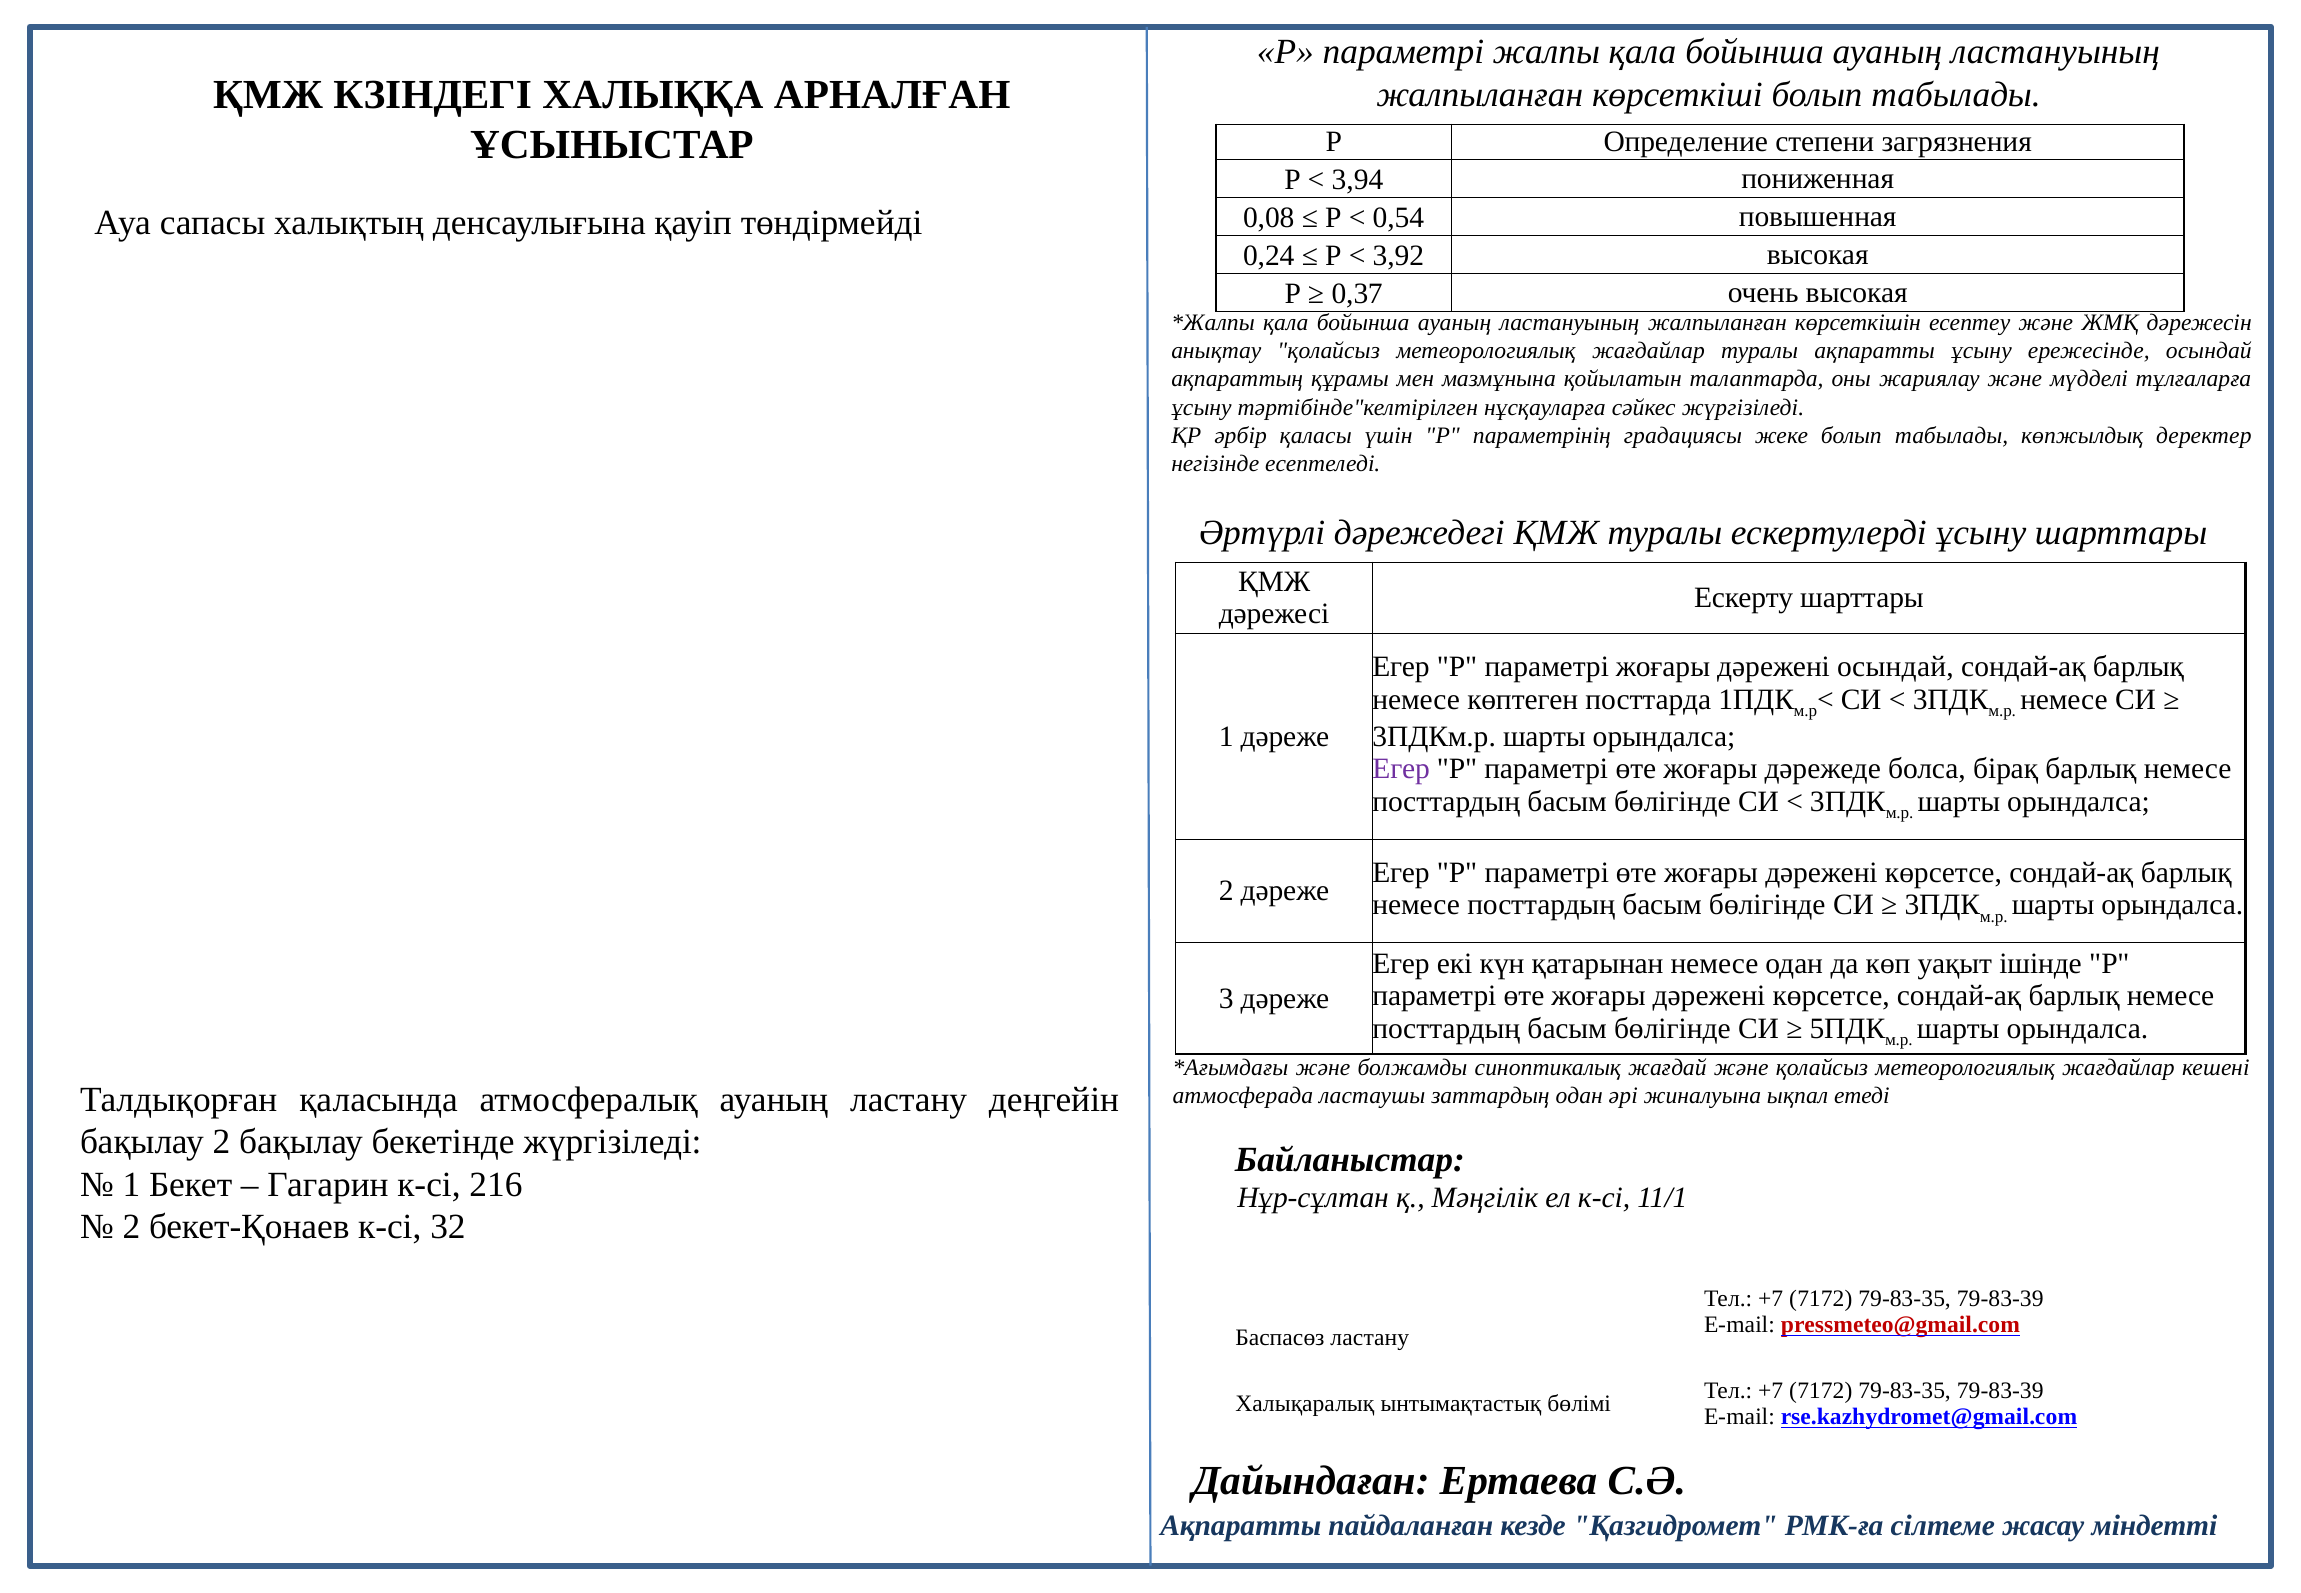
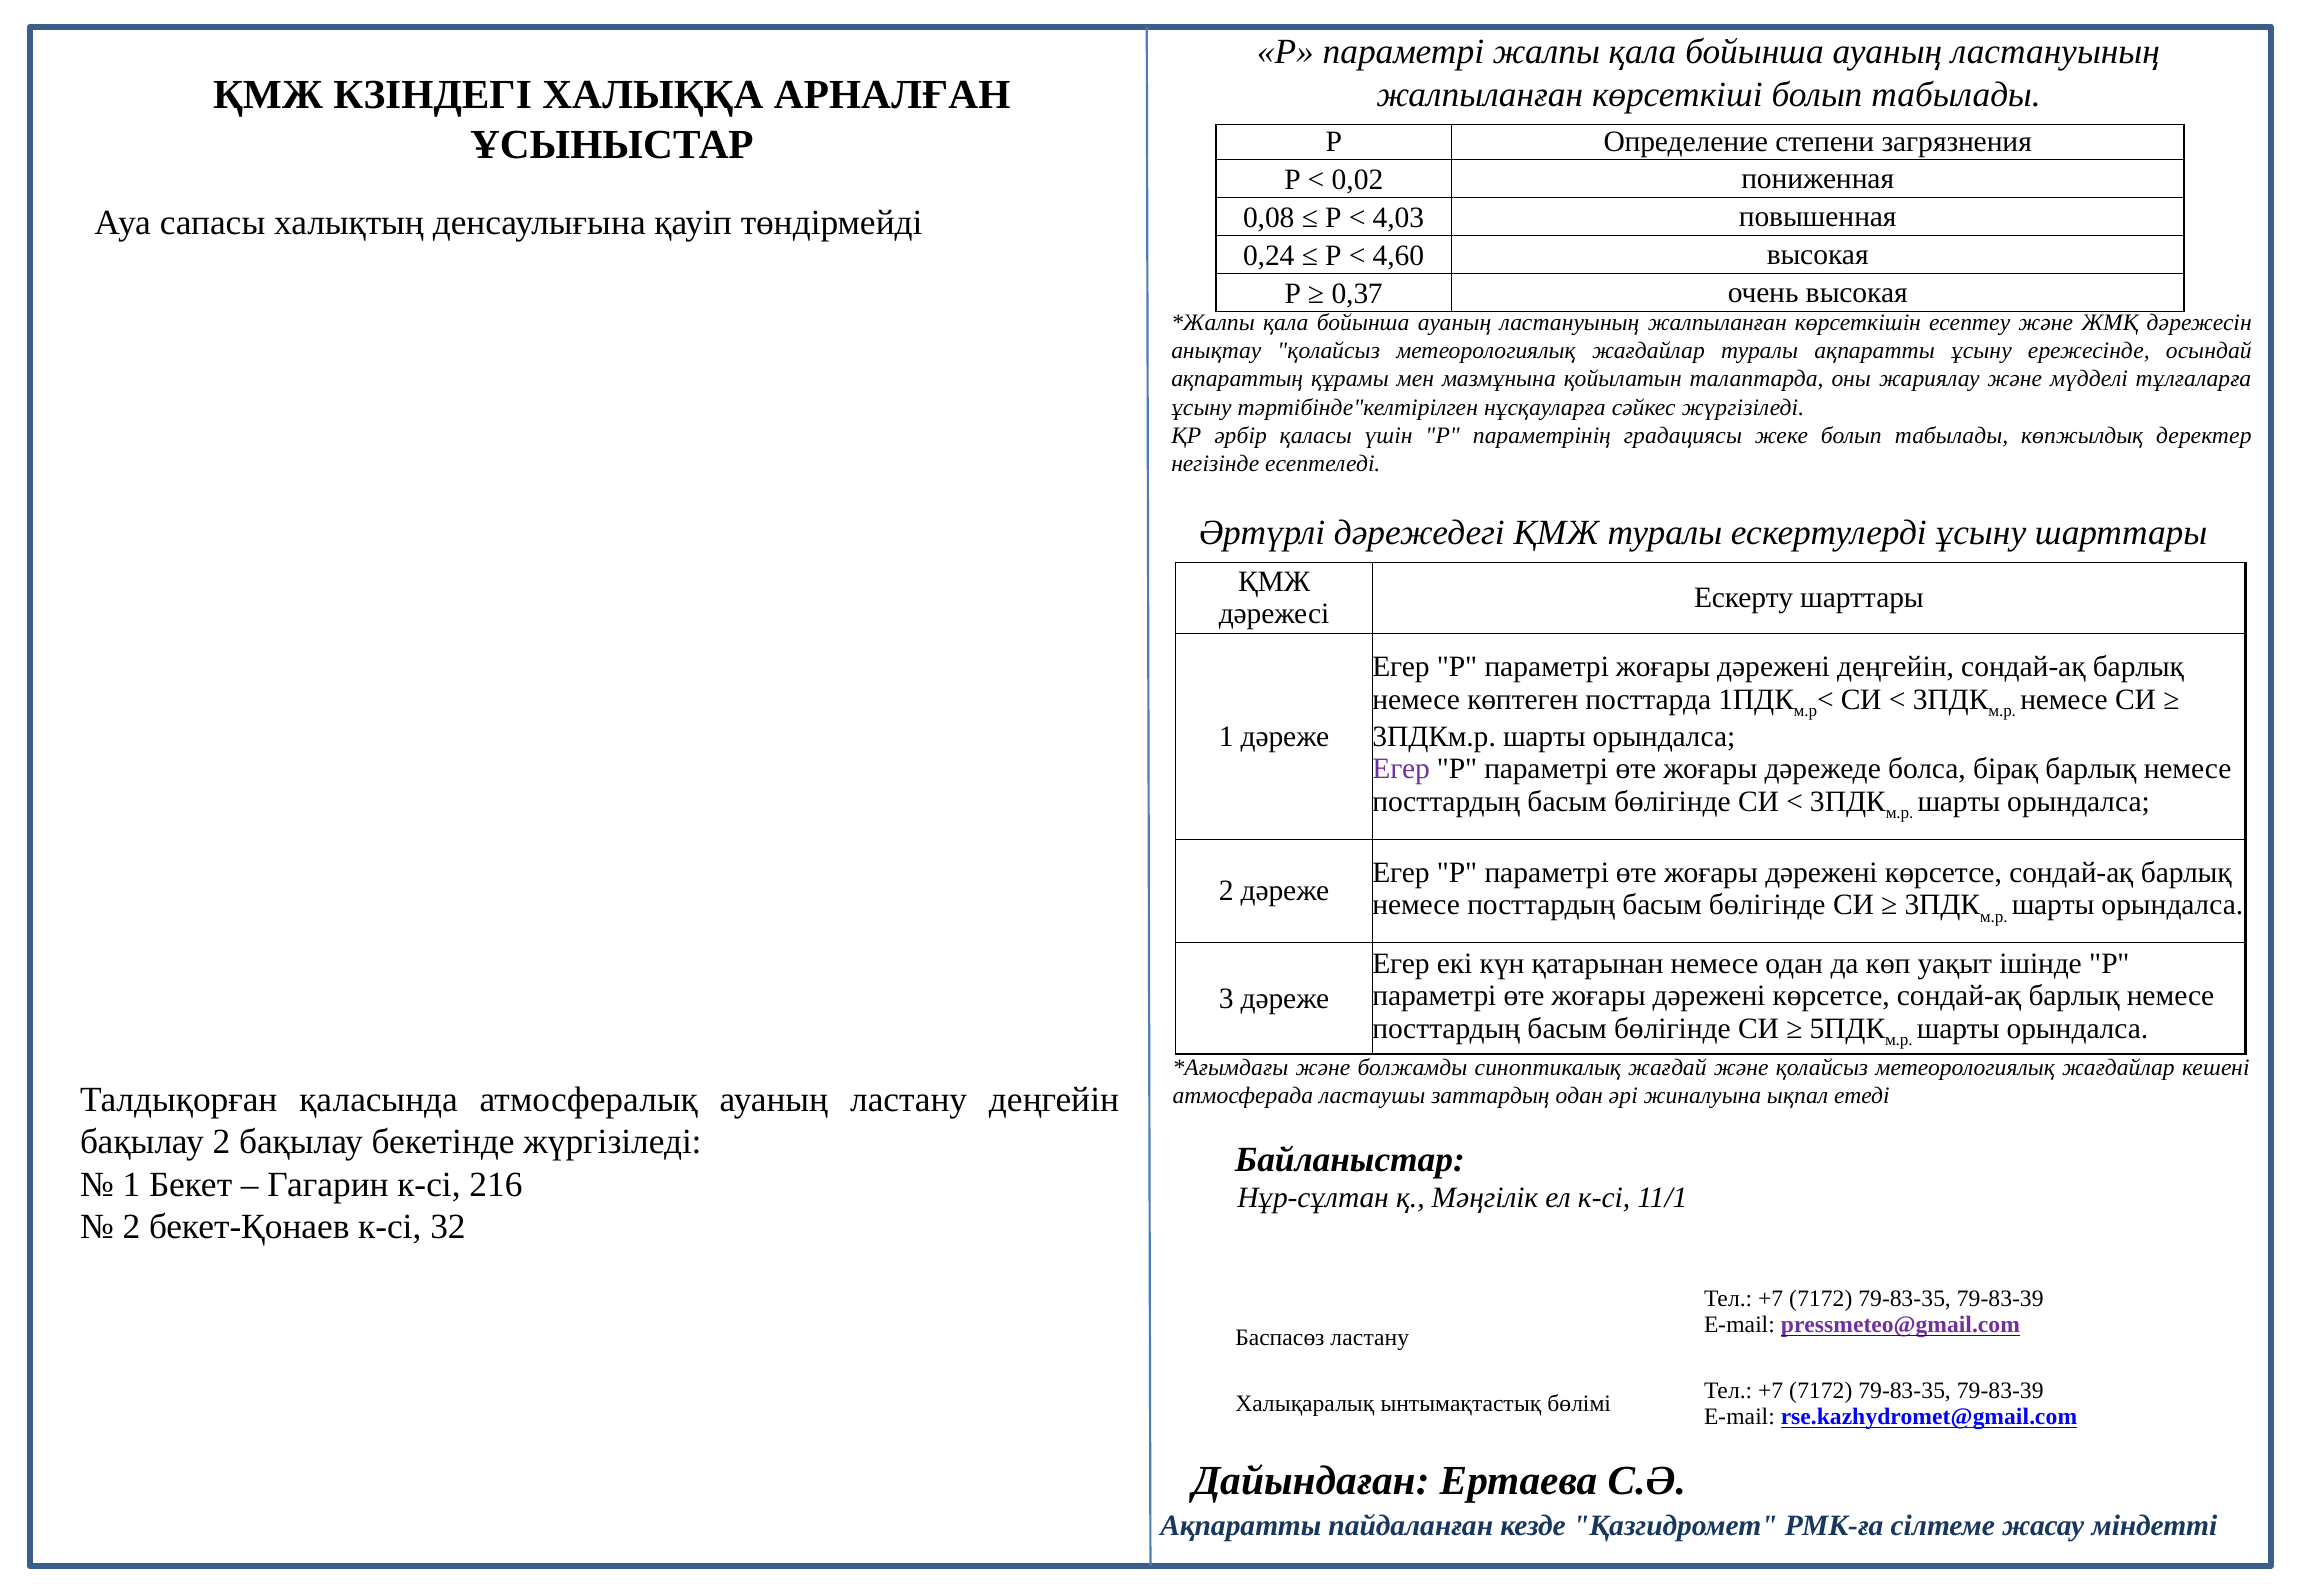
3,94: 3,94 -> 0,02
0,54: 0,54 -> 4,03
3,92: 3,92 -> 4,60
дәрежені осындай: осындай -> деңгейін
pressmeteo@gmail.com colour: red -> purple
